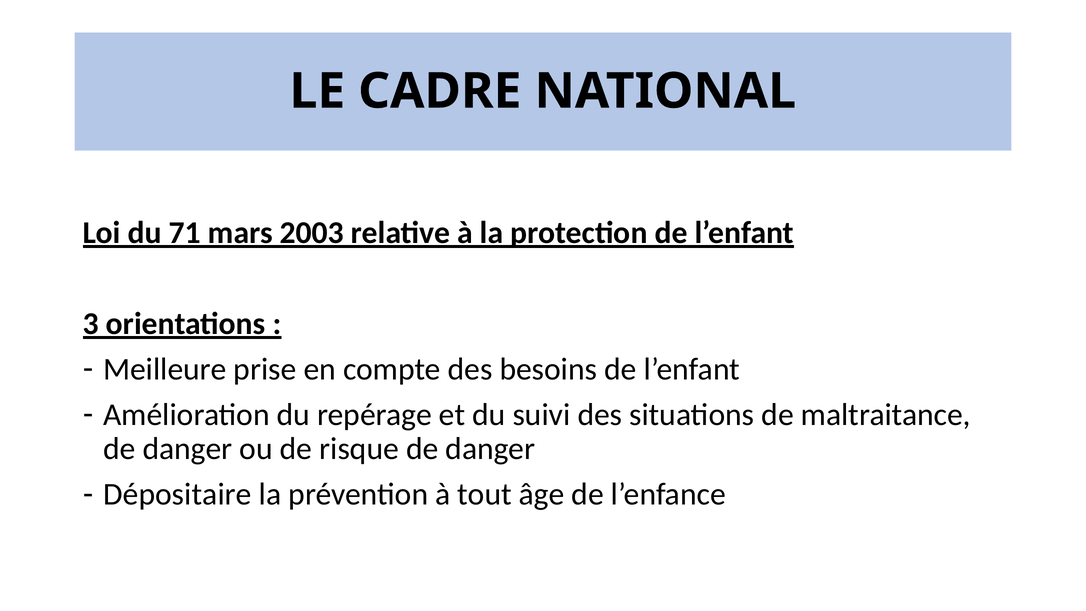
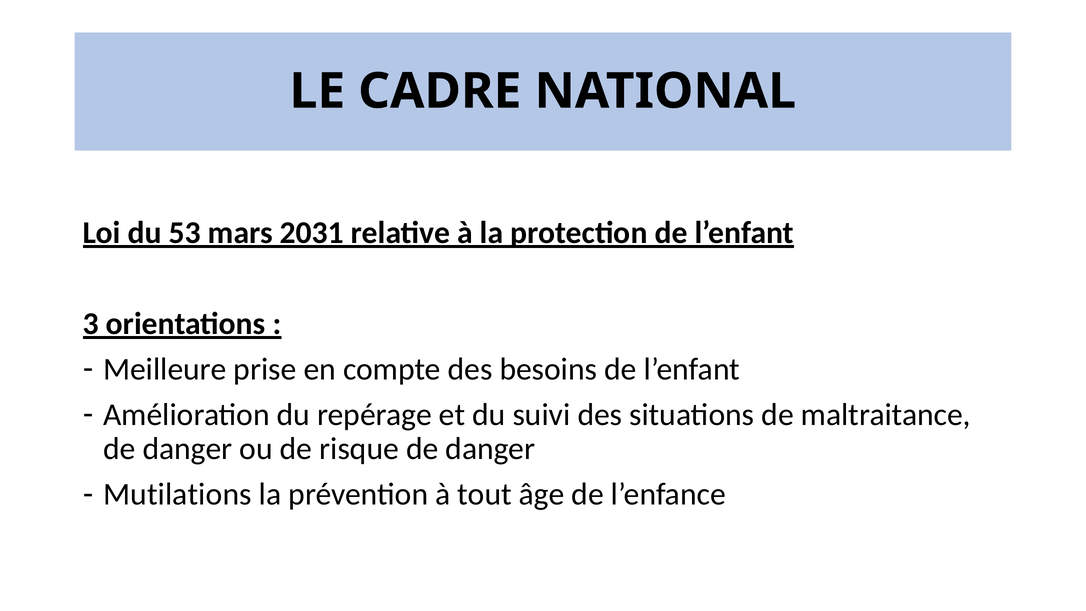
71: 71 -> 53
2003: 2003 -> 2031
Dépositaire: Dépositaire -> Mutilations
